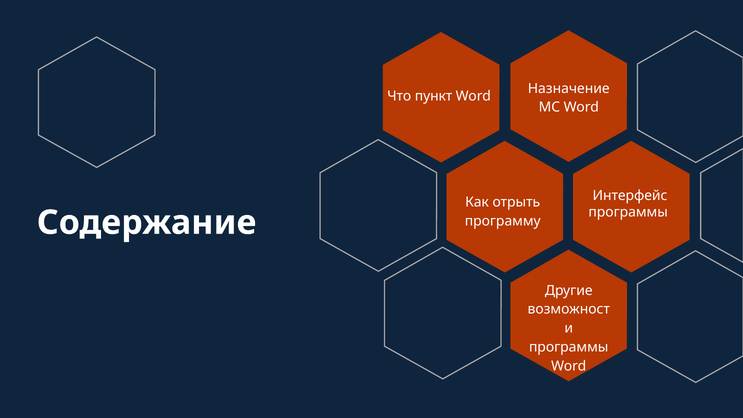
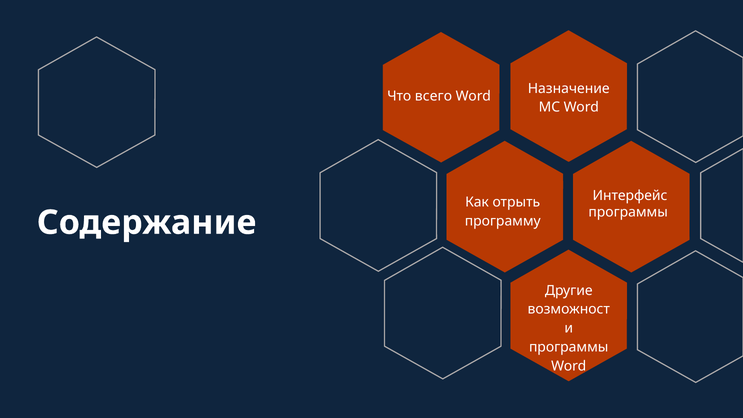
пункт: пункт -> всего
